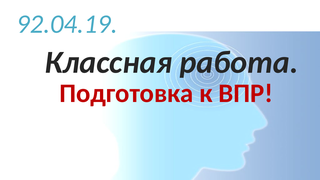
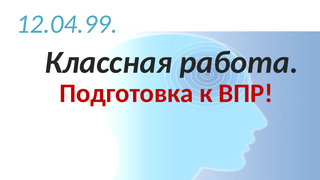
92.04.19: 92.04.19 -> 12.04.99
